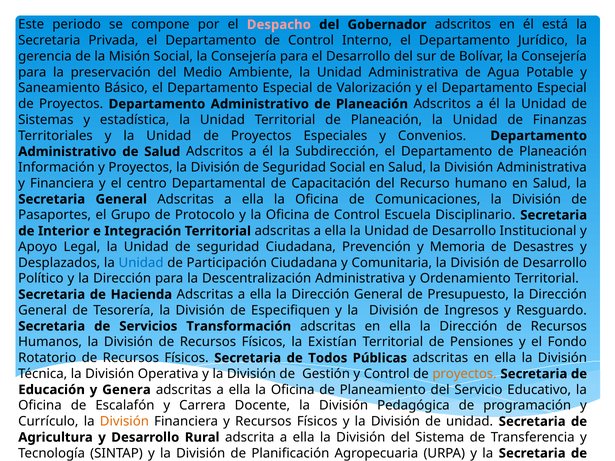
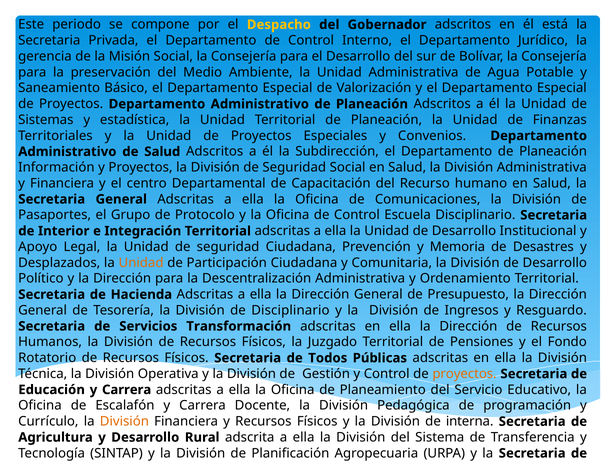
Despacho colour: pink -> yellow
Unidad at (141, 263) colour: blue -> orange
de Especifiquen: Especifiquen -> Disciplinario
Existían: Existían -> Juzgado
Educación y Genera: Genera -> Carrera
de unidad: unidad -> interna
